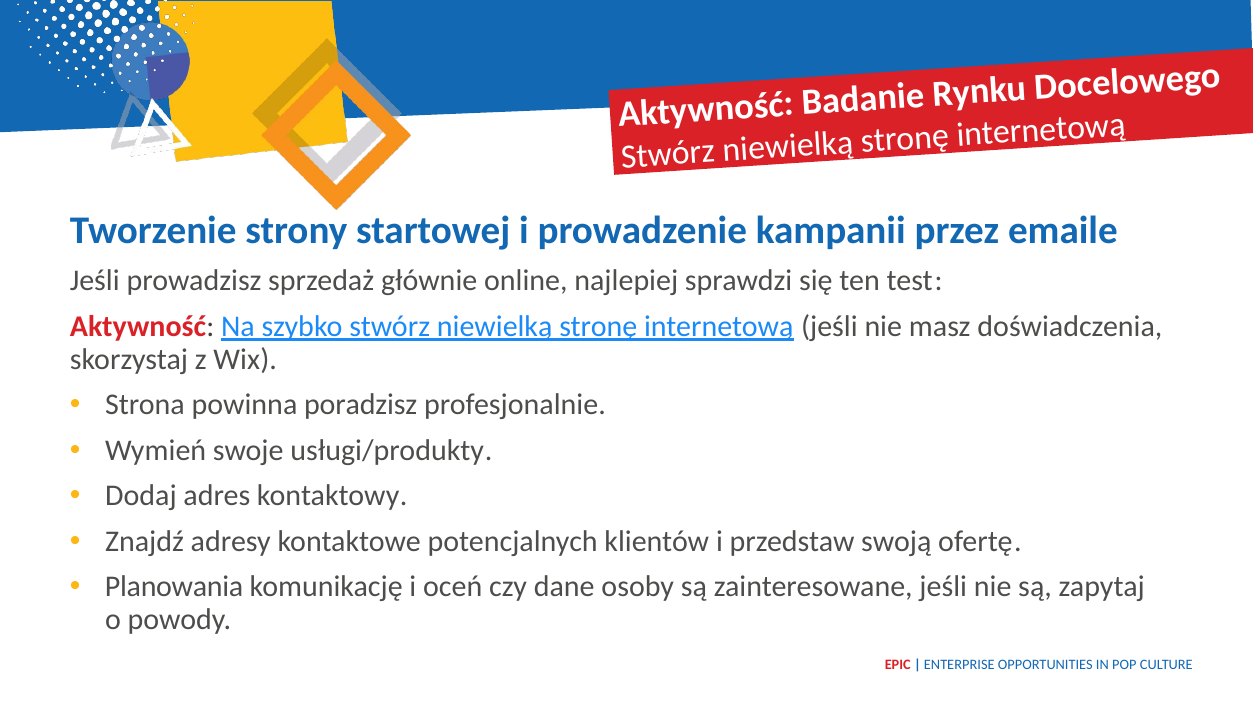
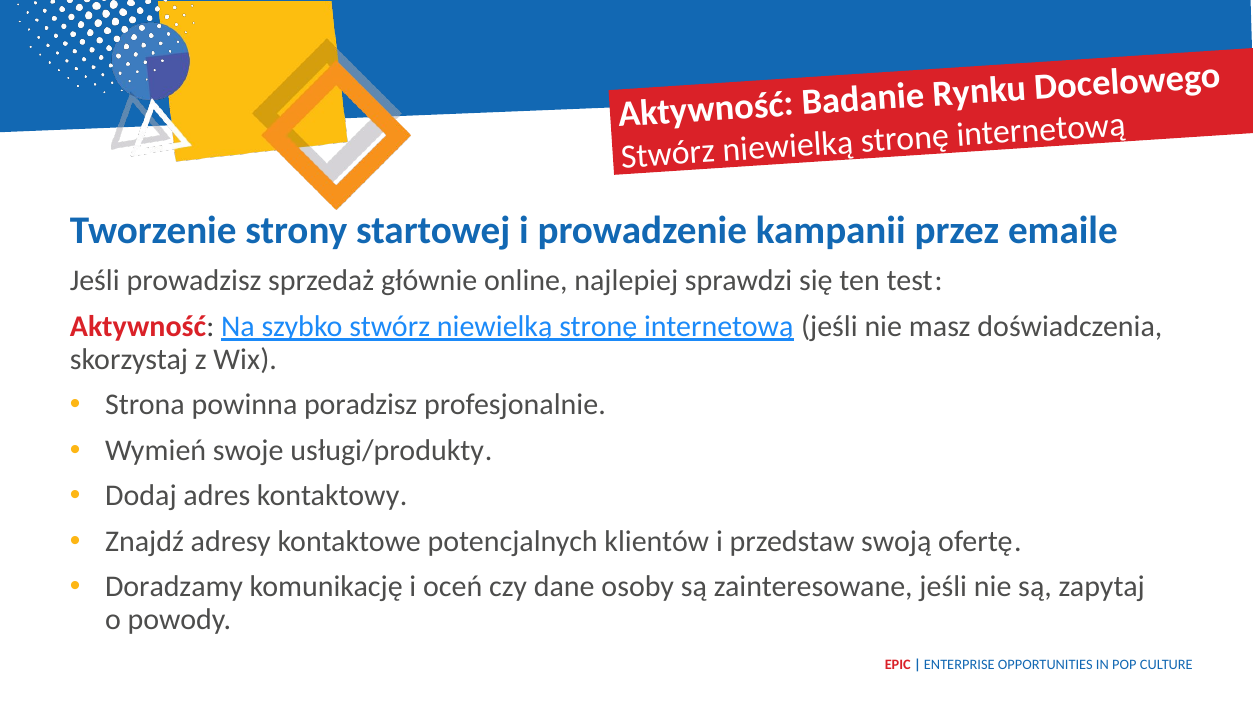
Planowania: Planowania -> Doradzamy
